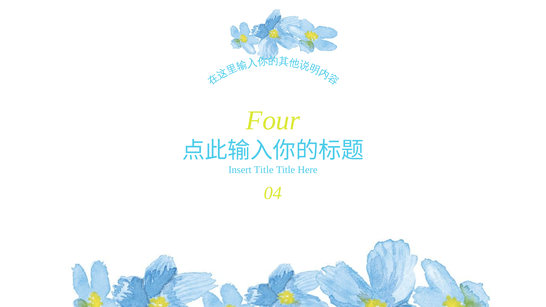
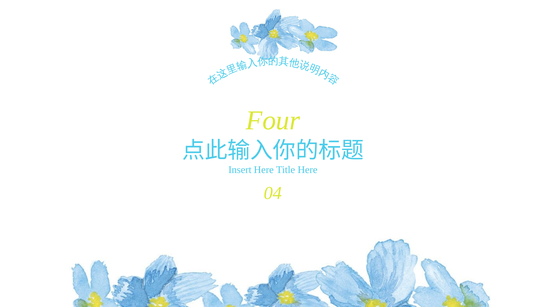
Insert Title: Title -> Here
